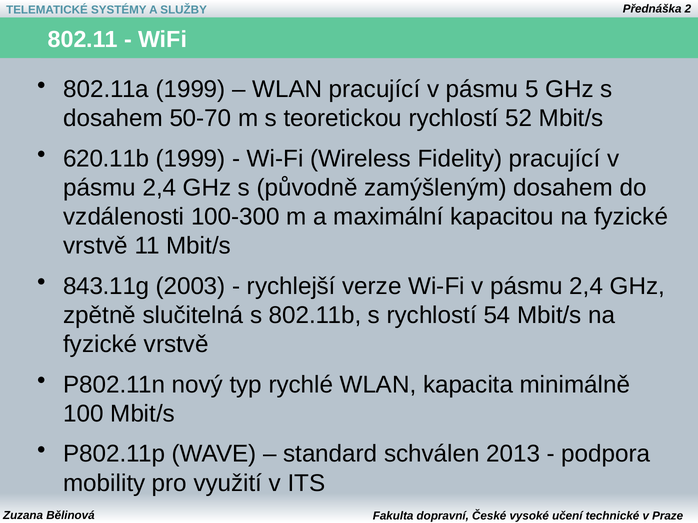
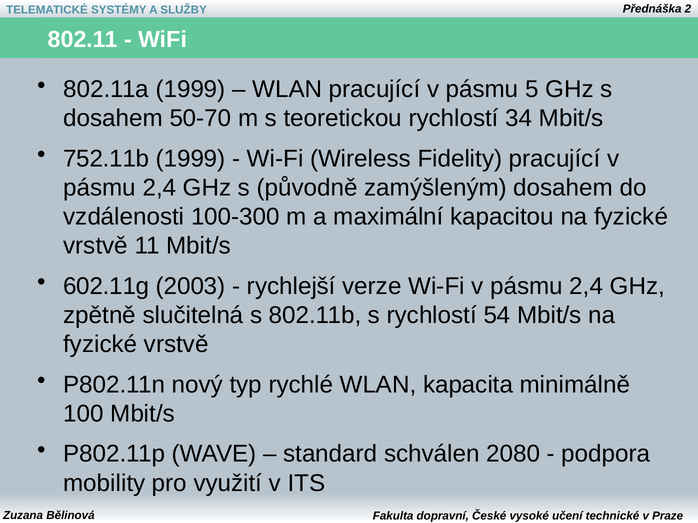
52: 52 -> 34
620.11b: 620.11b -> 752.11b
843.11g: 843.11g -> 602.11g
2013: 2013 -> 2080
